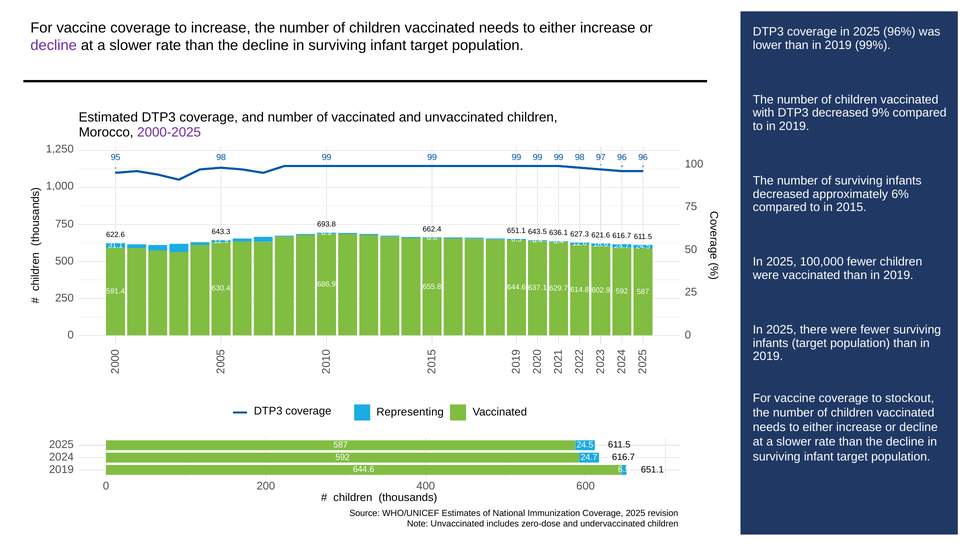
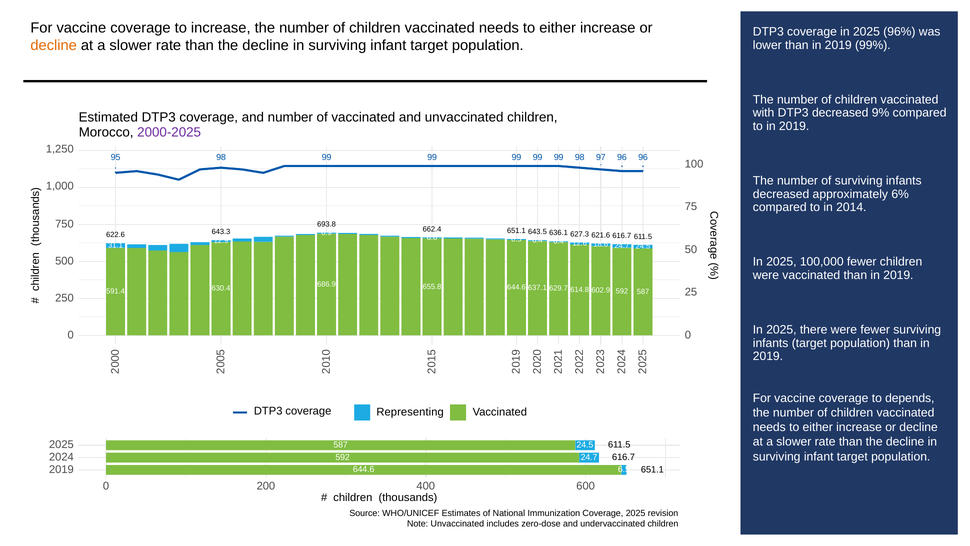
decline at (54, 46) colour: purple -> orange
2015: 2015 -> 2014
stockout: stockout -> depends
